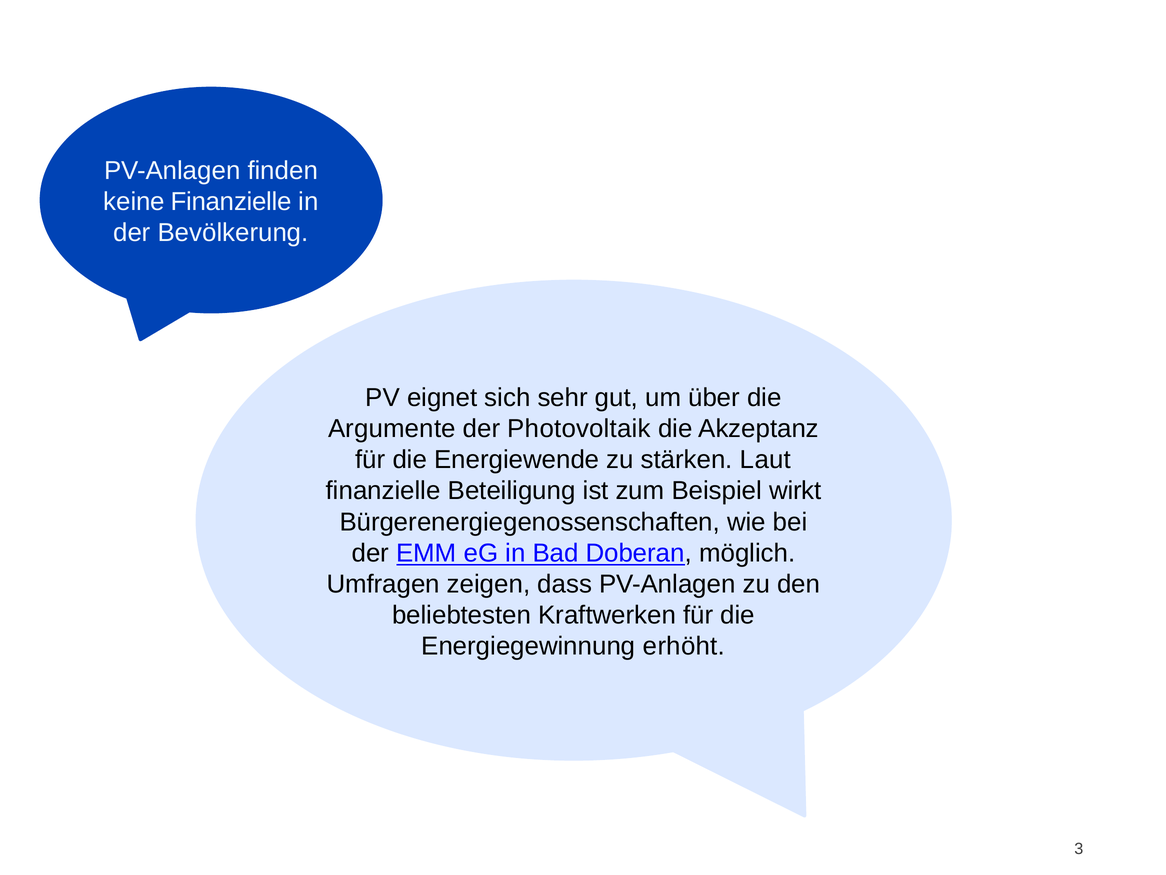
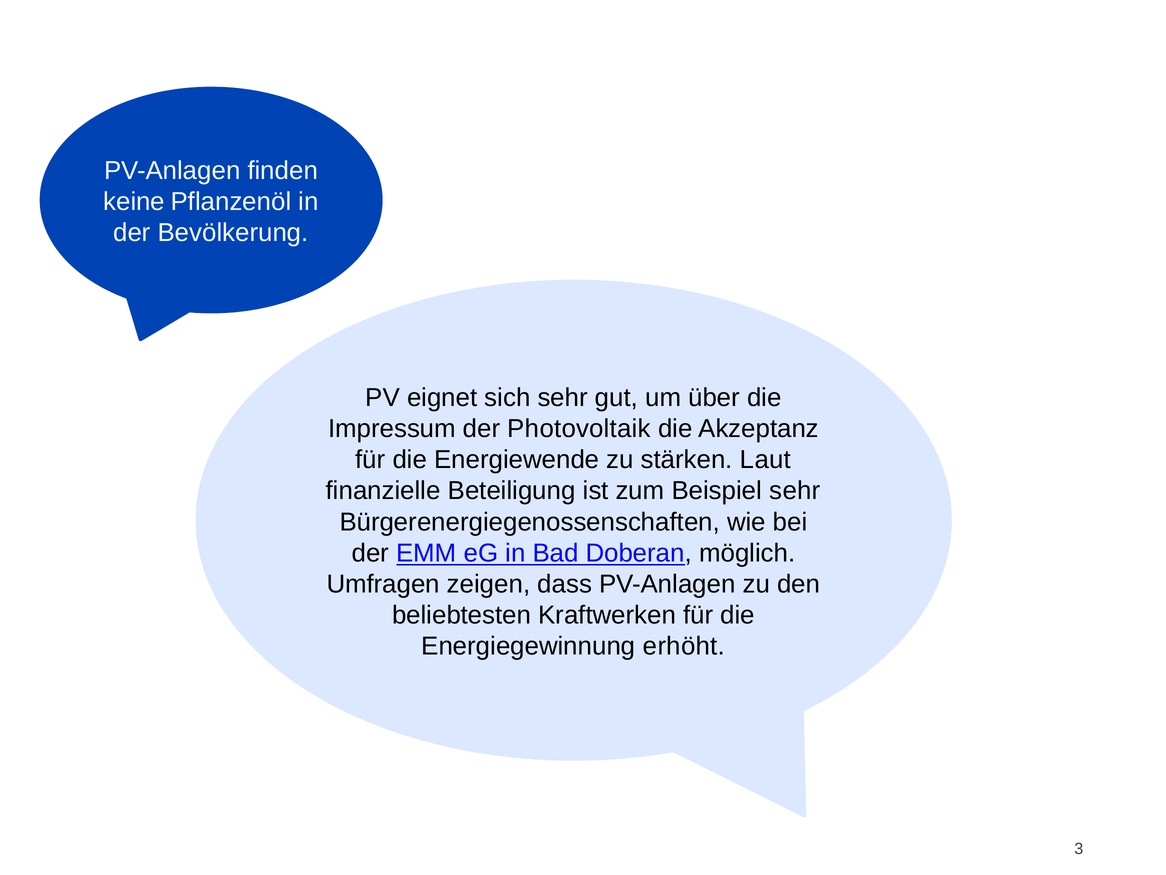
keine Finanzielle: Finanzielle -> Pflanzenöl
Argumente: Argumente -> Impressum
Beispiel wirkt: wirkt -> sehr
